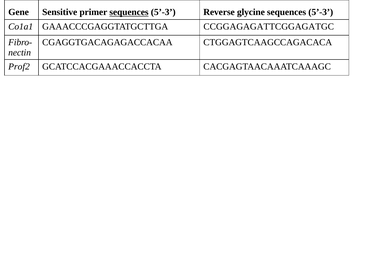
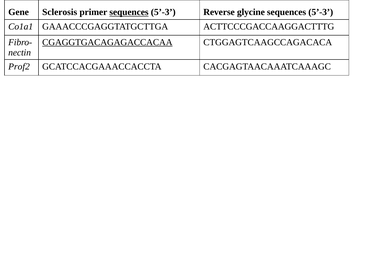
Sensitive: Sensitive -> Sclerosis
CCGGAGAGATTCGGAGATGC: CCGGAGAGATTCGGAGATGC -> ACTTCCCGACCAAGGACTTTG
CGAGGTGACAGAGACCACAA underline: none -> present
